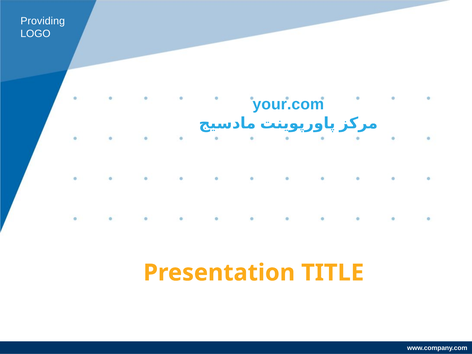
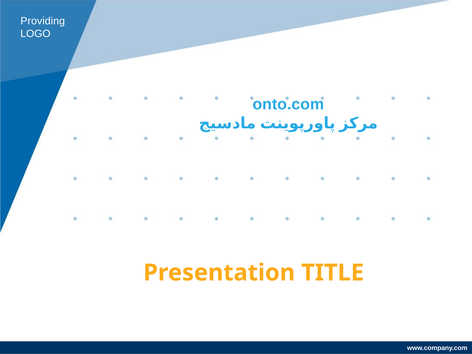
your.com: your.com -> onto.com
